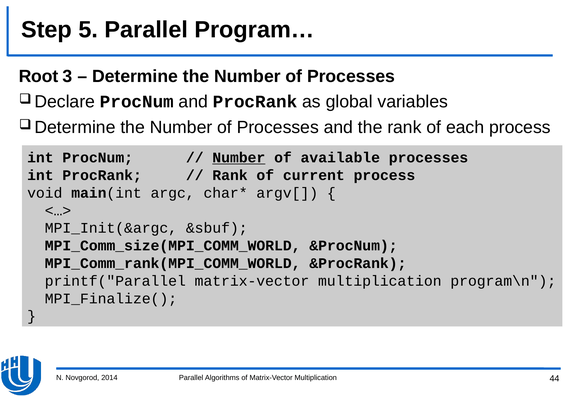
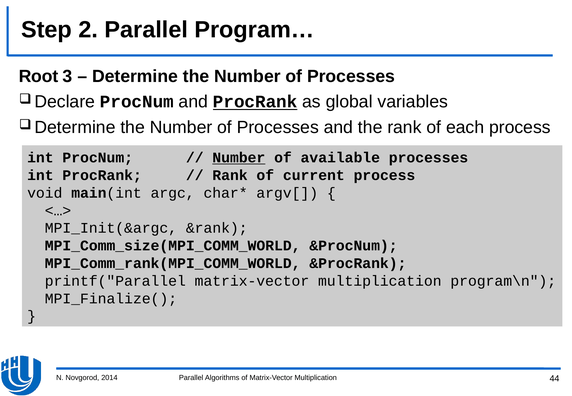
5: 5 -> 2
ProcRank at (255, 102) underline: none -> present
&sbuf: &sbuf -> &rank
